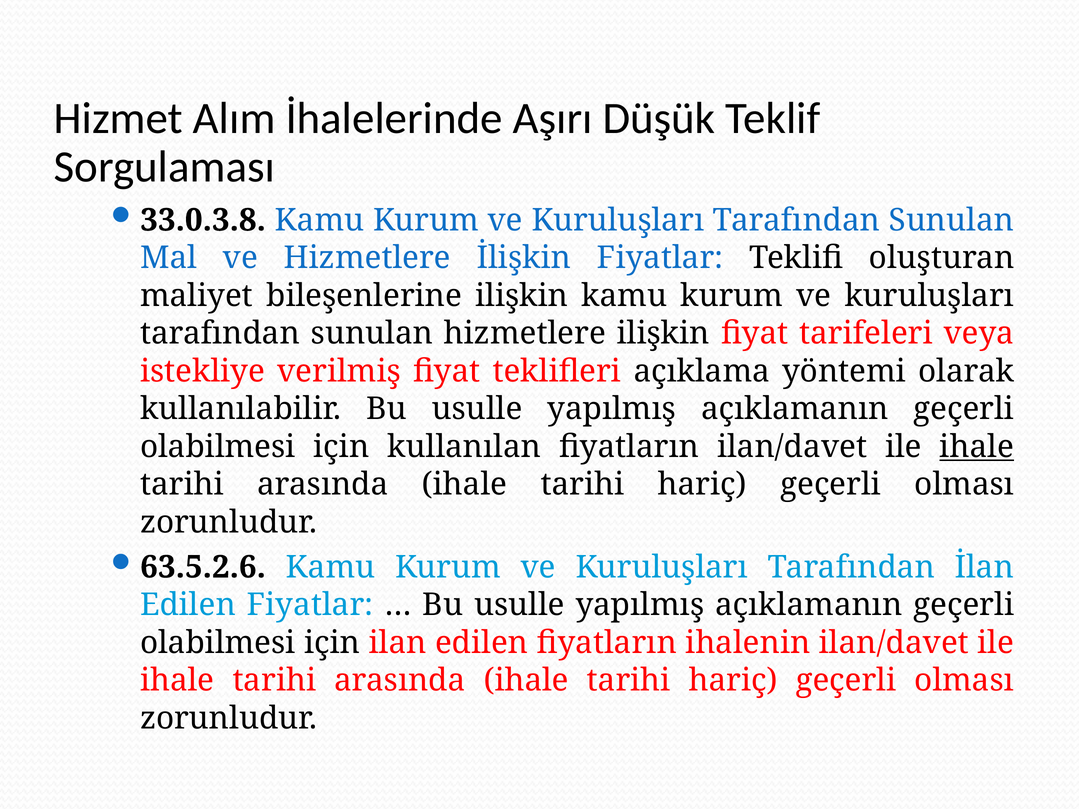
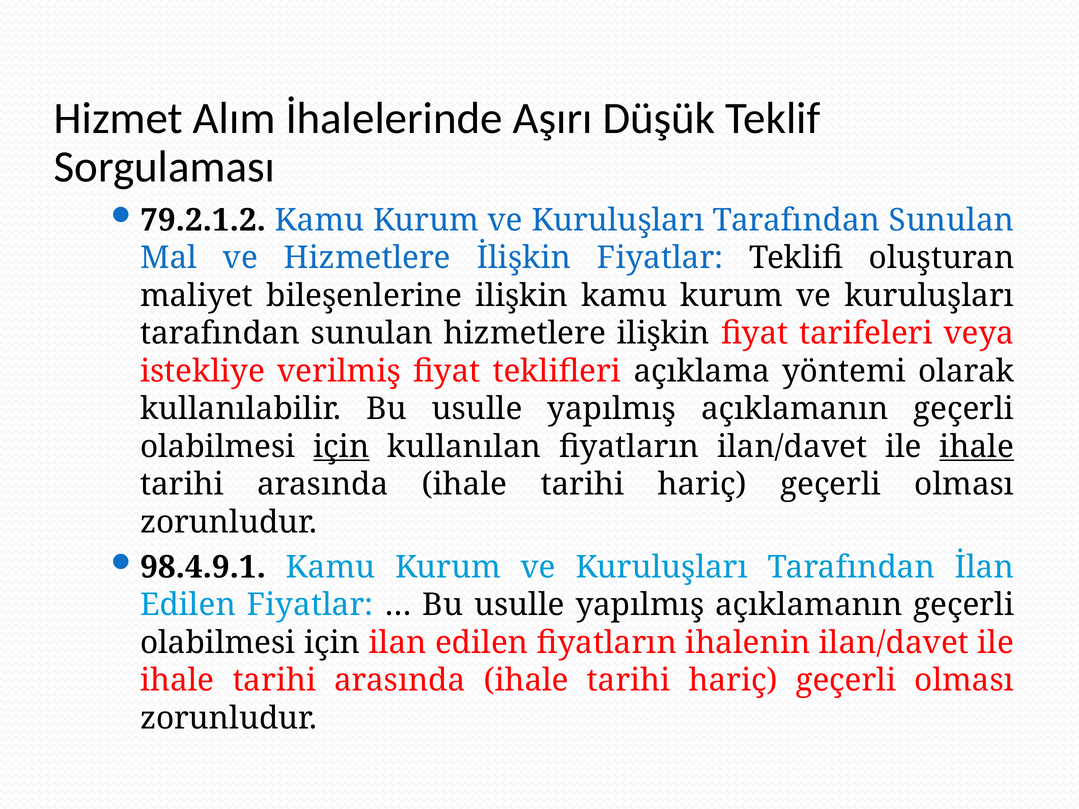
33.0.3.8: 33.0.3.8 -> 79.2.1.2
için at (341, 447) underline: none -> present
63.5.2.6: 63.5.2.6 -> 98.4.9.1
